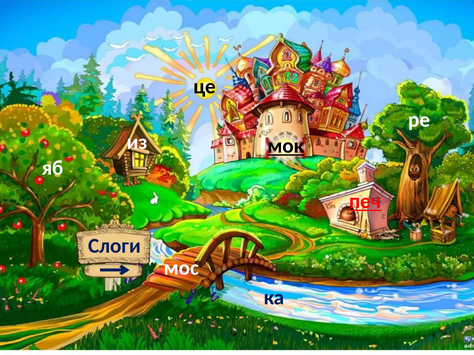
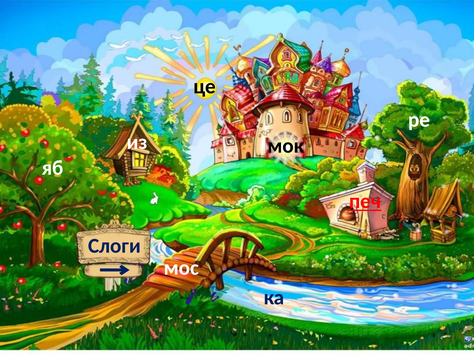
мок underline: present -> none
